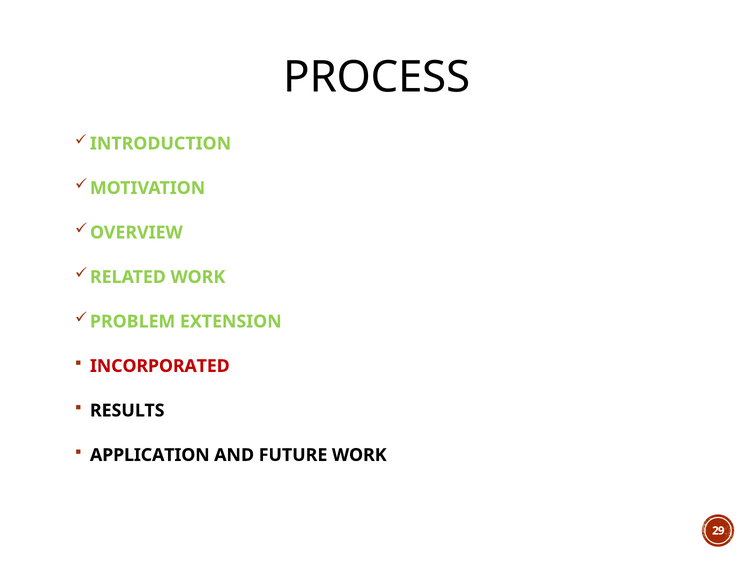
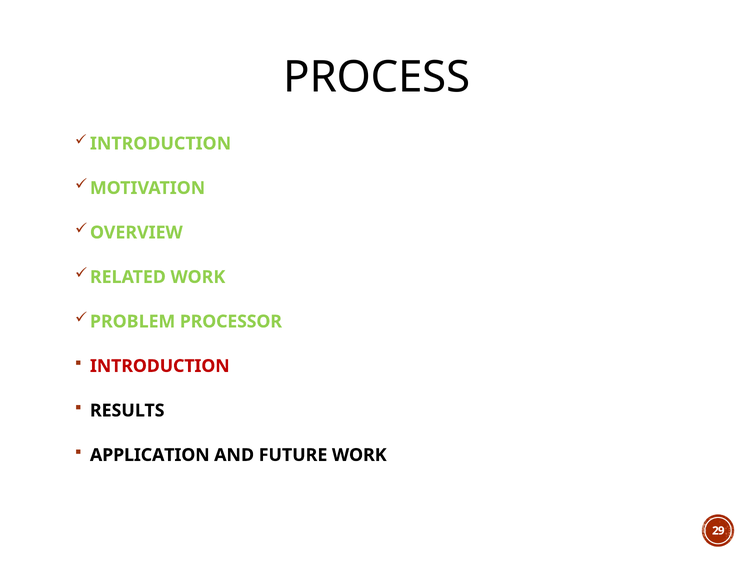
EXTENSION: EXTENSION -> PROCESSOR
INCORPORATED at (160, 367): INCORPORATED -> INTRODUCTION
